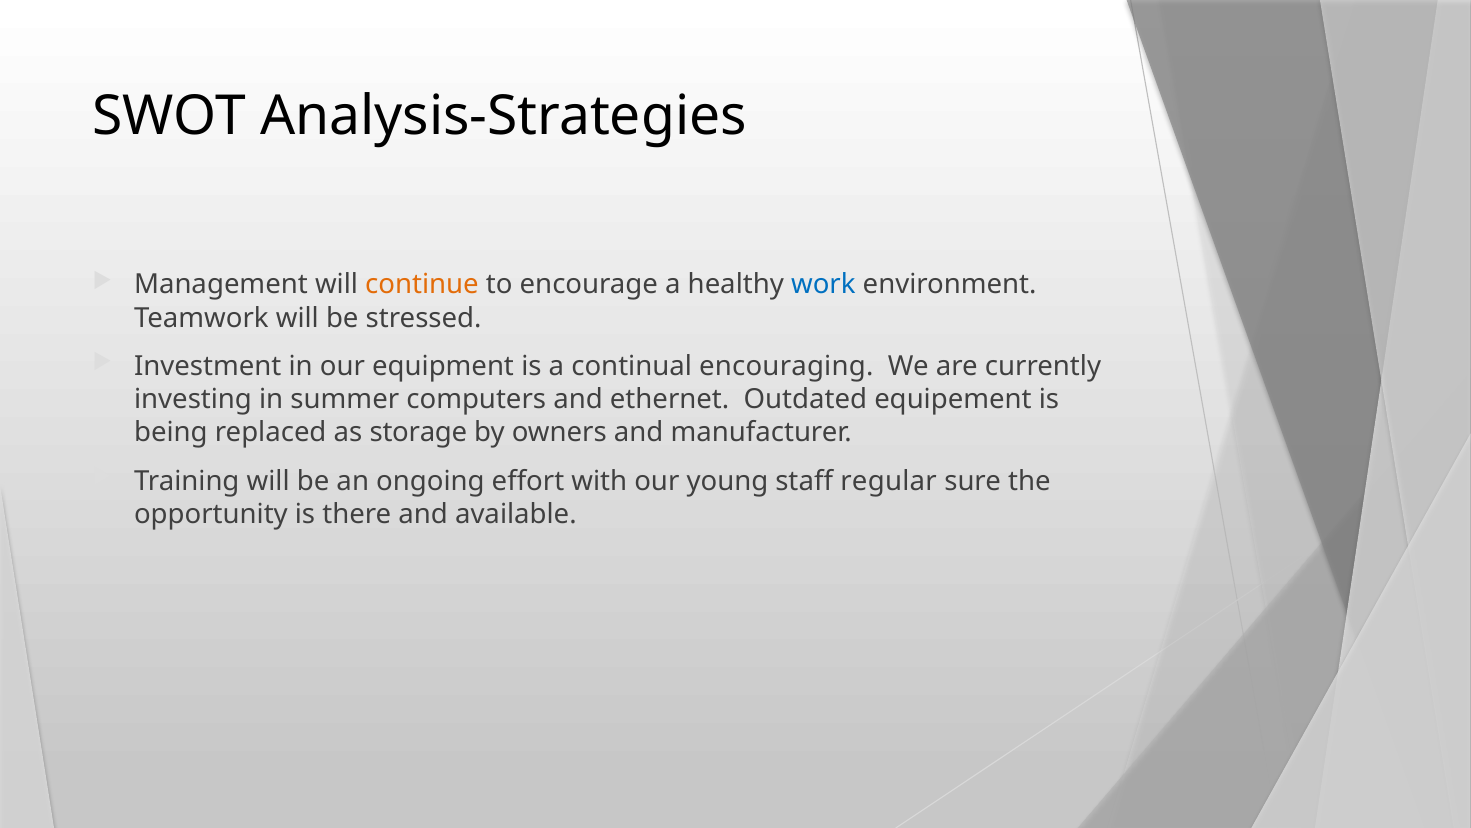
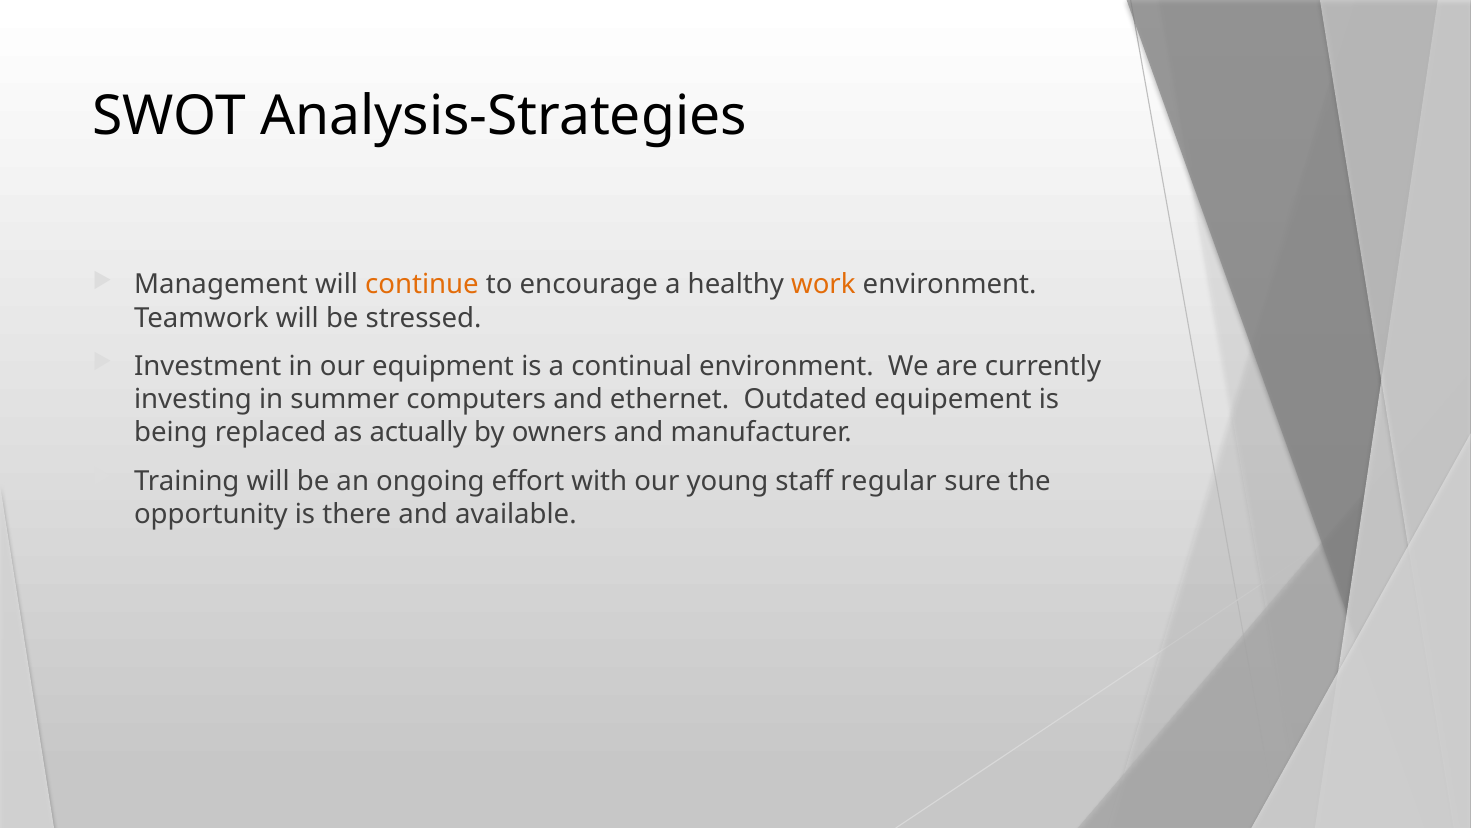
work colour: blue -> orange
continual encouraging: encouraging -> environment
storage: storage -> actually
